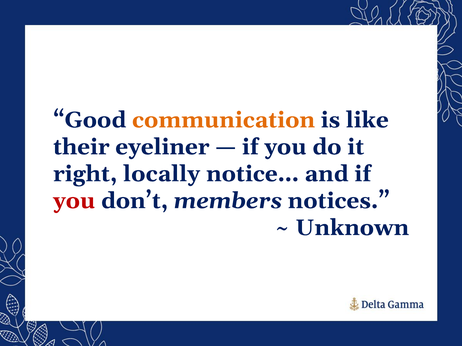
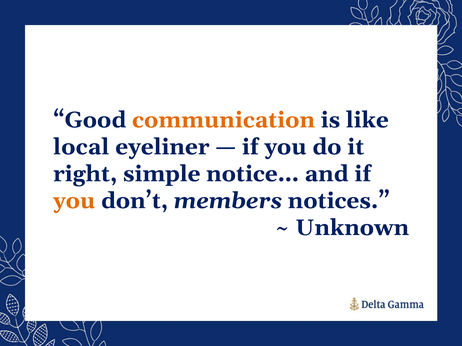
their: their -> local
locally: locally -> simple
you at (74, 201) colour: red -> orange
